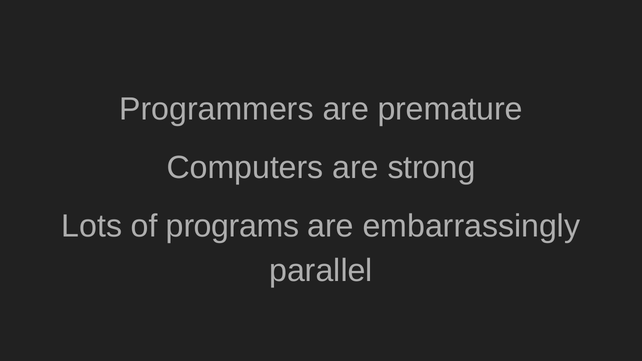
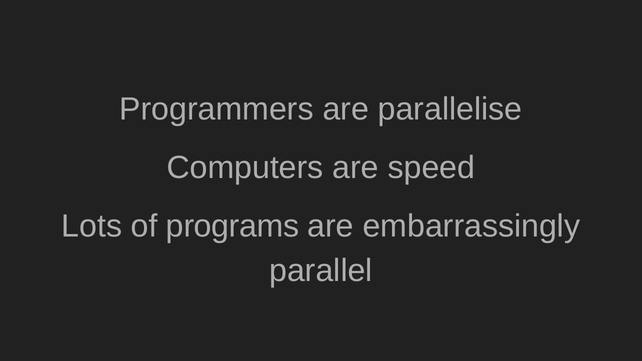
premature: premature -> parallelise
strong: strong -> speed
